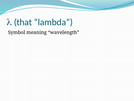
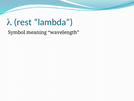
that: that -> rest
